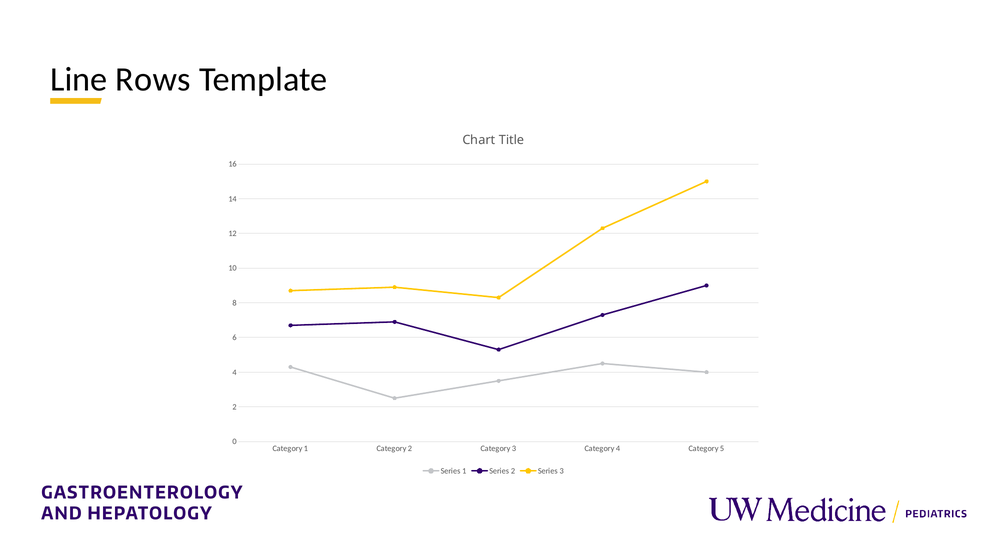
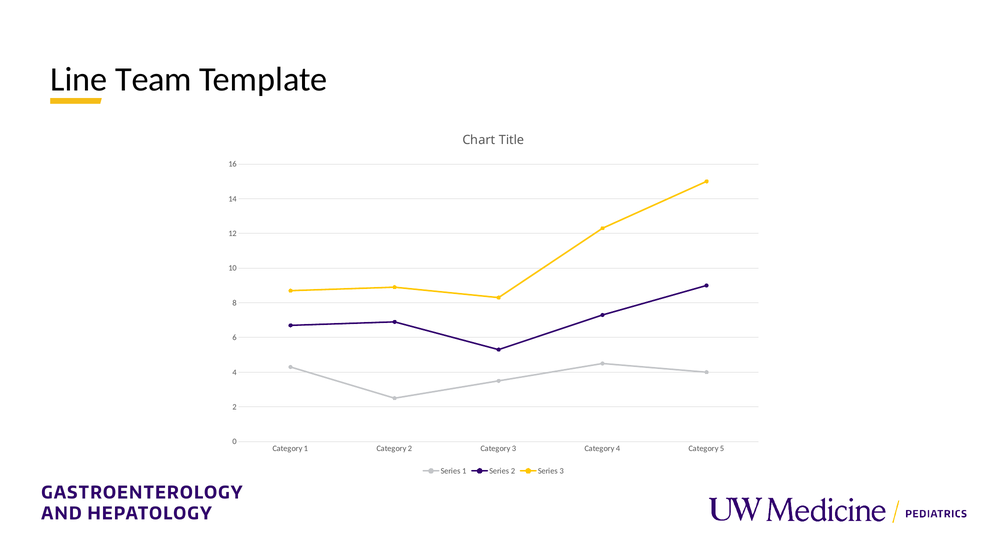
Rows: Rows -> Team
